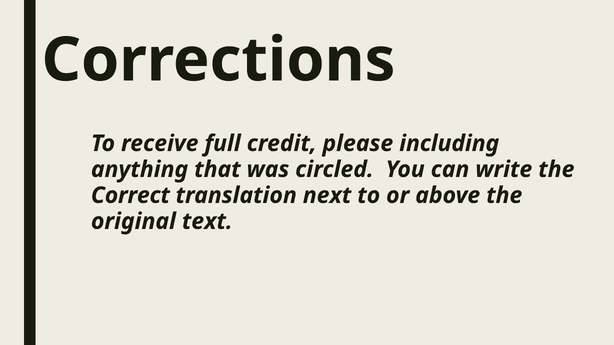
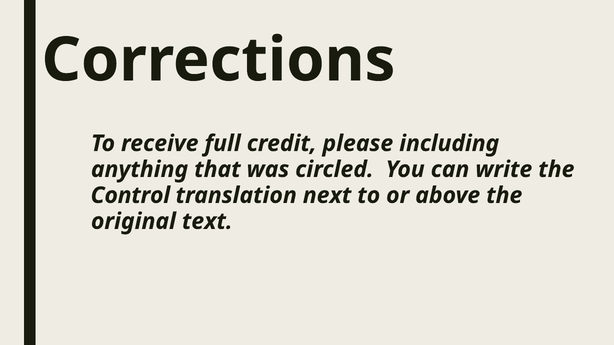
Correct: Correct -> Control
